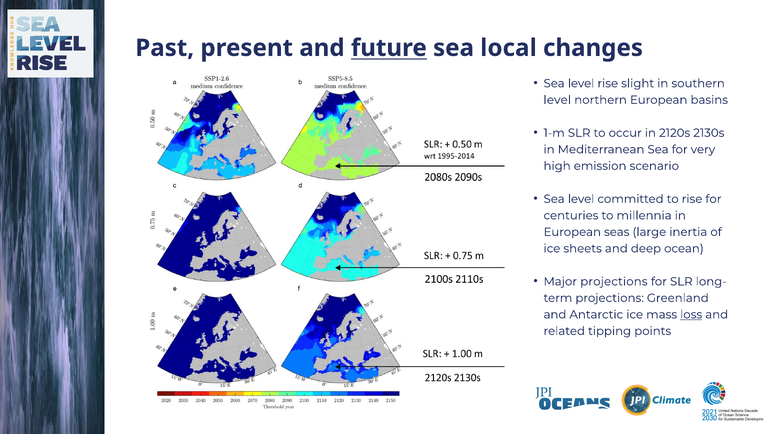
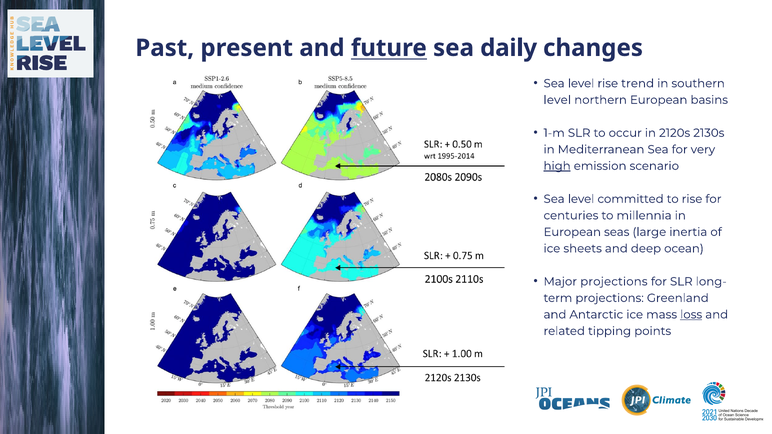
local: local -> daily
slight: slight -> trend
high underline: none -> present
